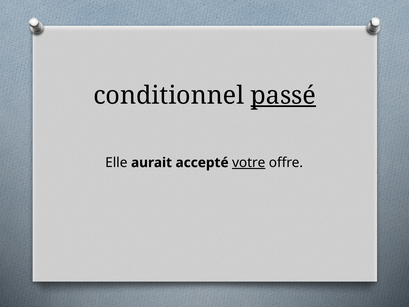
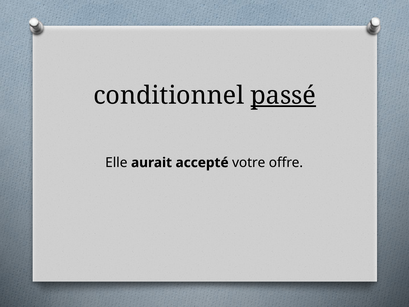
votre underline: present -> none
